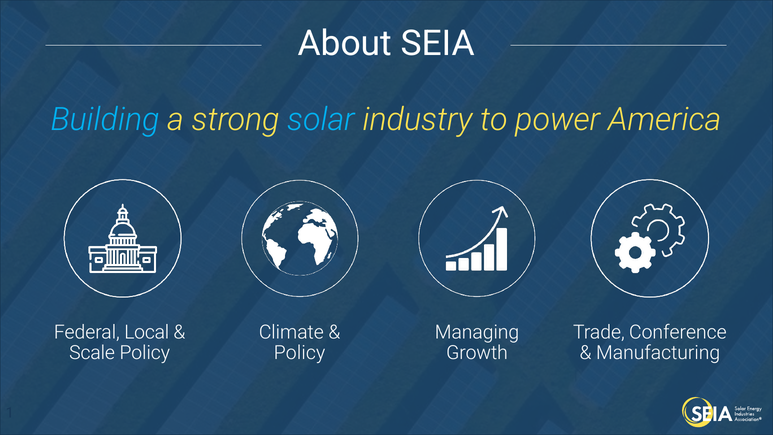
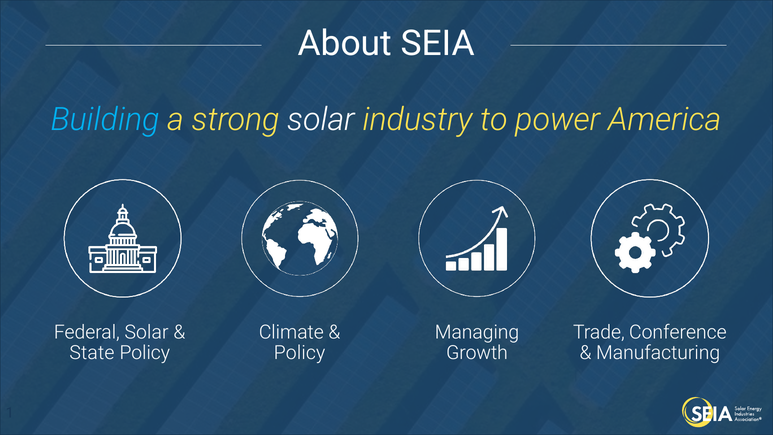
solar at (321, 120) colour: light blue -> white
Federal Local: Local -> Solar
Scale: Scale -> State
